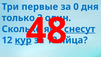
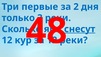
0: 0 -> 2
3 один: один -> реки
кур underline: present -> none
яйца at (74, 40): яйца -> реки
